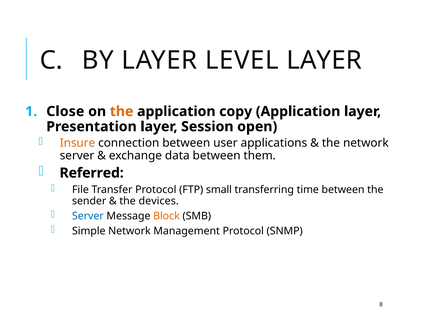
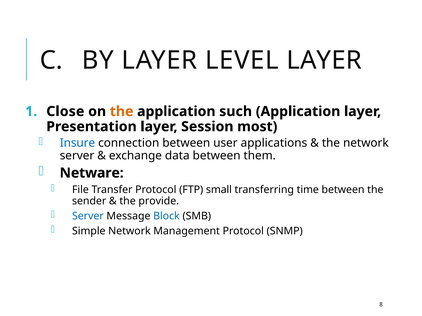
copy: copy -> such
open: open -> most
Insure colour: orange -> blue
Referred: Referred -> Netware
devices: devices -> provide
Block colour: orange -> blue
